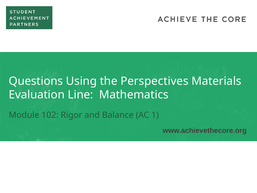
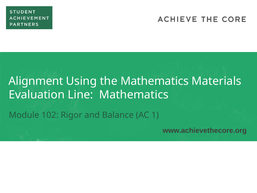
Questions: Questions -> Alignment
the Perspectives: Perspectives -> Mathematics
